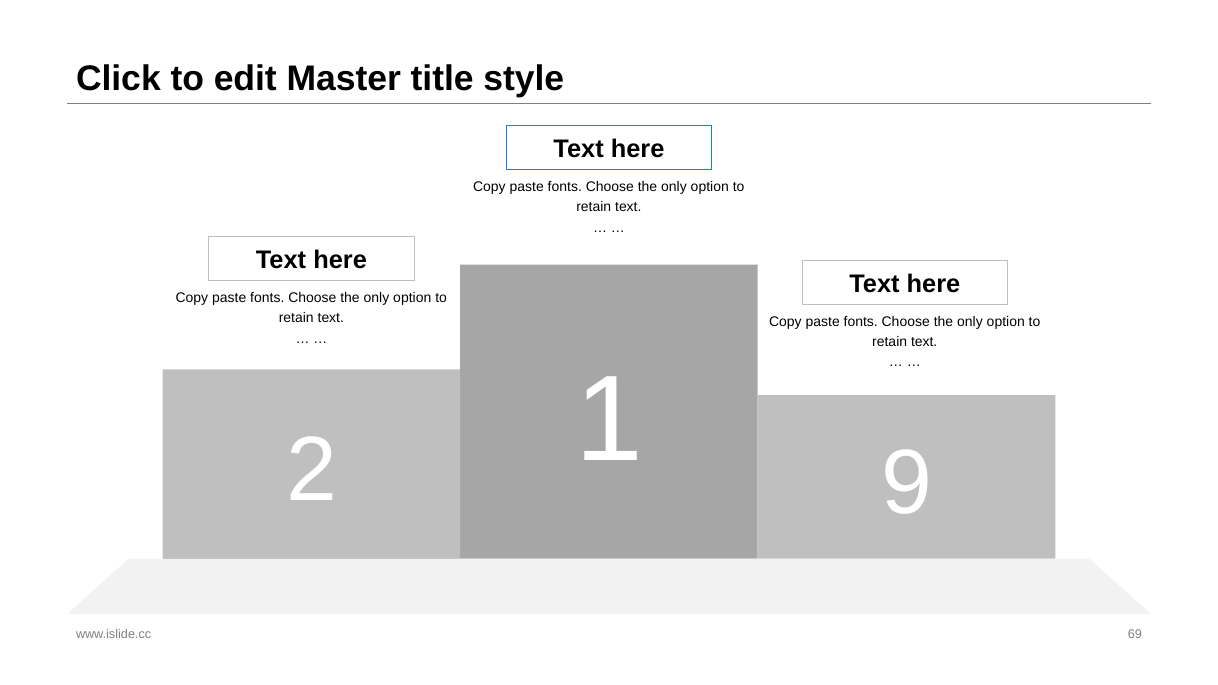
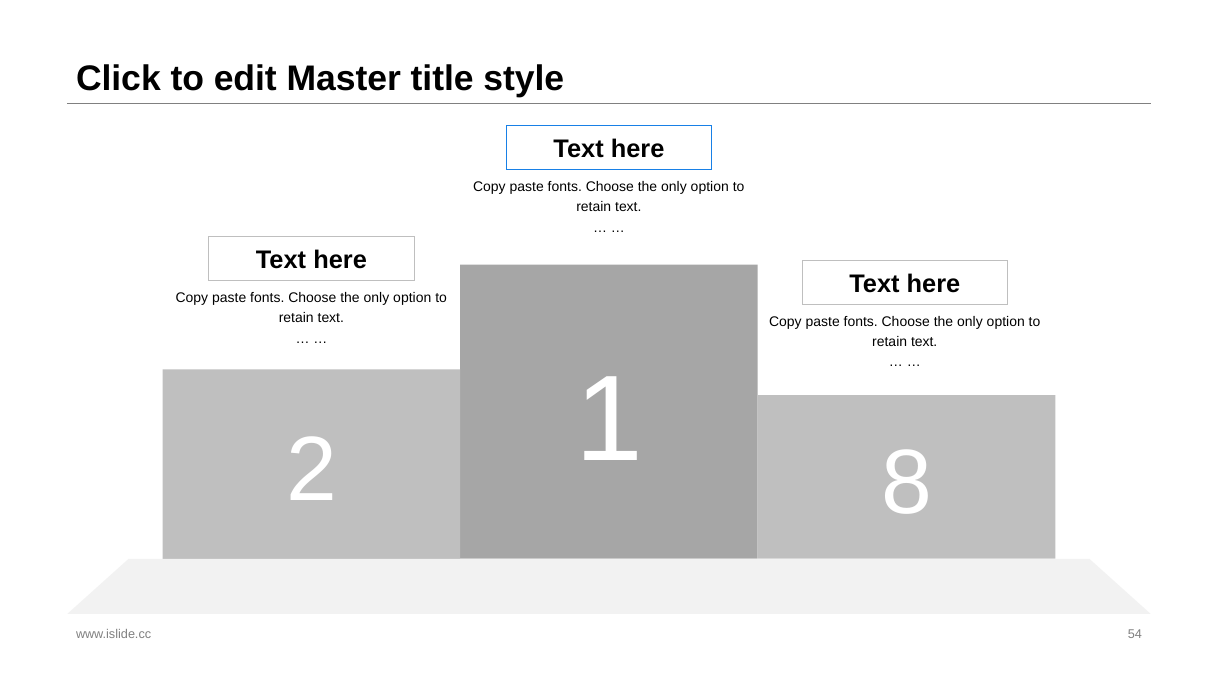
9: 9 -> 8
69: 69 -> 54
